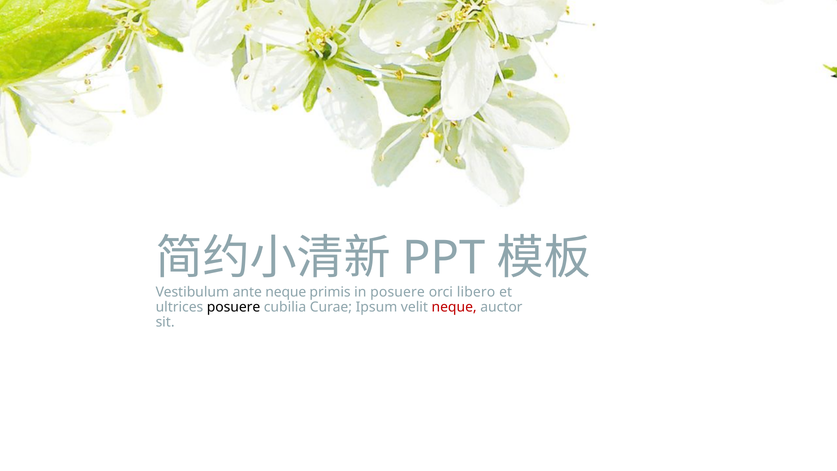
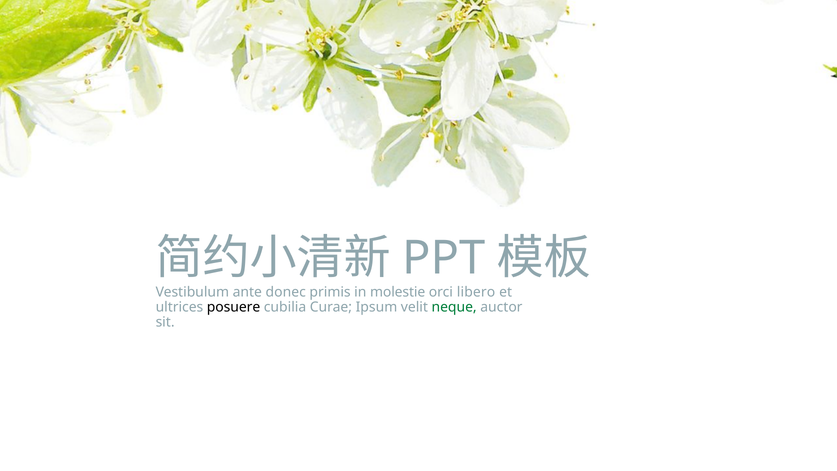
ante neque: neque -> donec
in posuere: posuere -> molestie
neque at (454, 307) colour: red -> green
